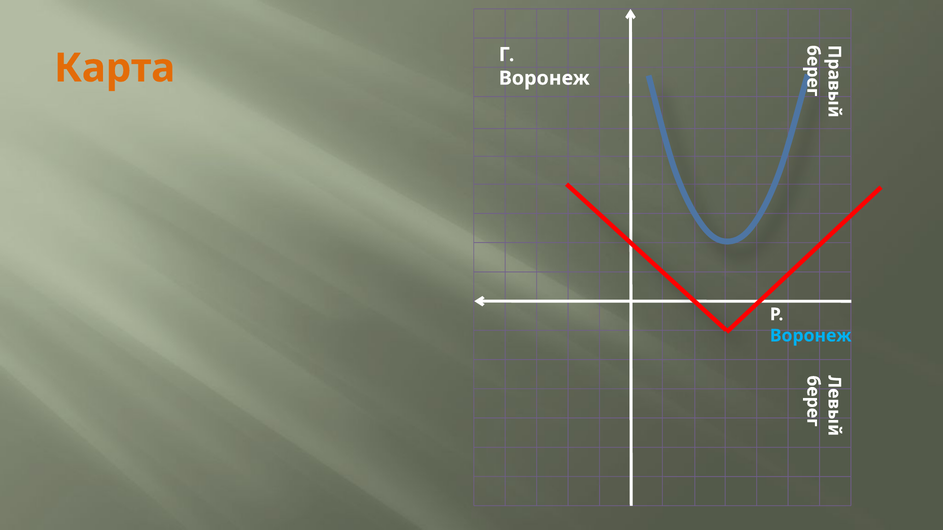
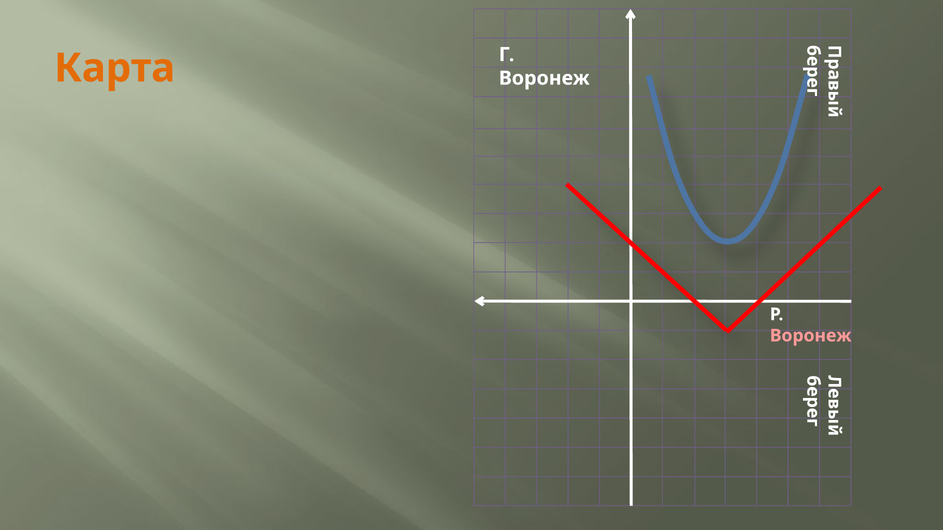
Воронеж at (811, 336) colour: light blue -> pink
